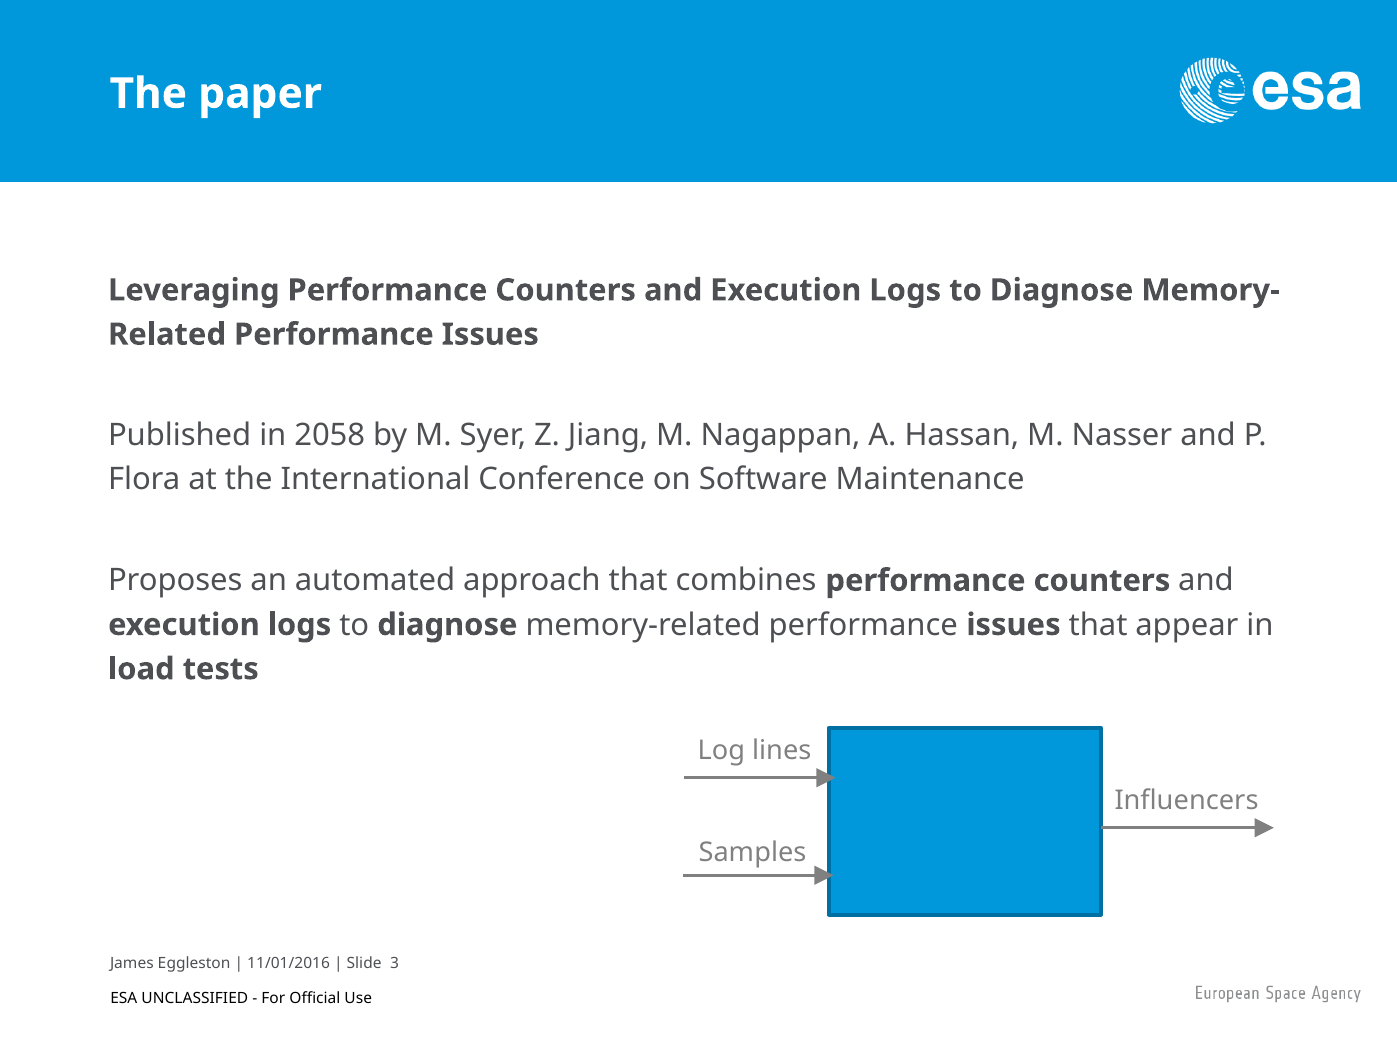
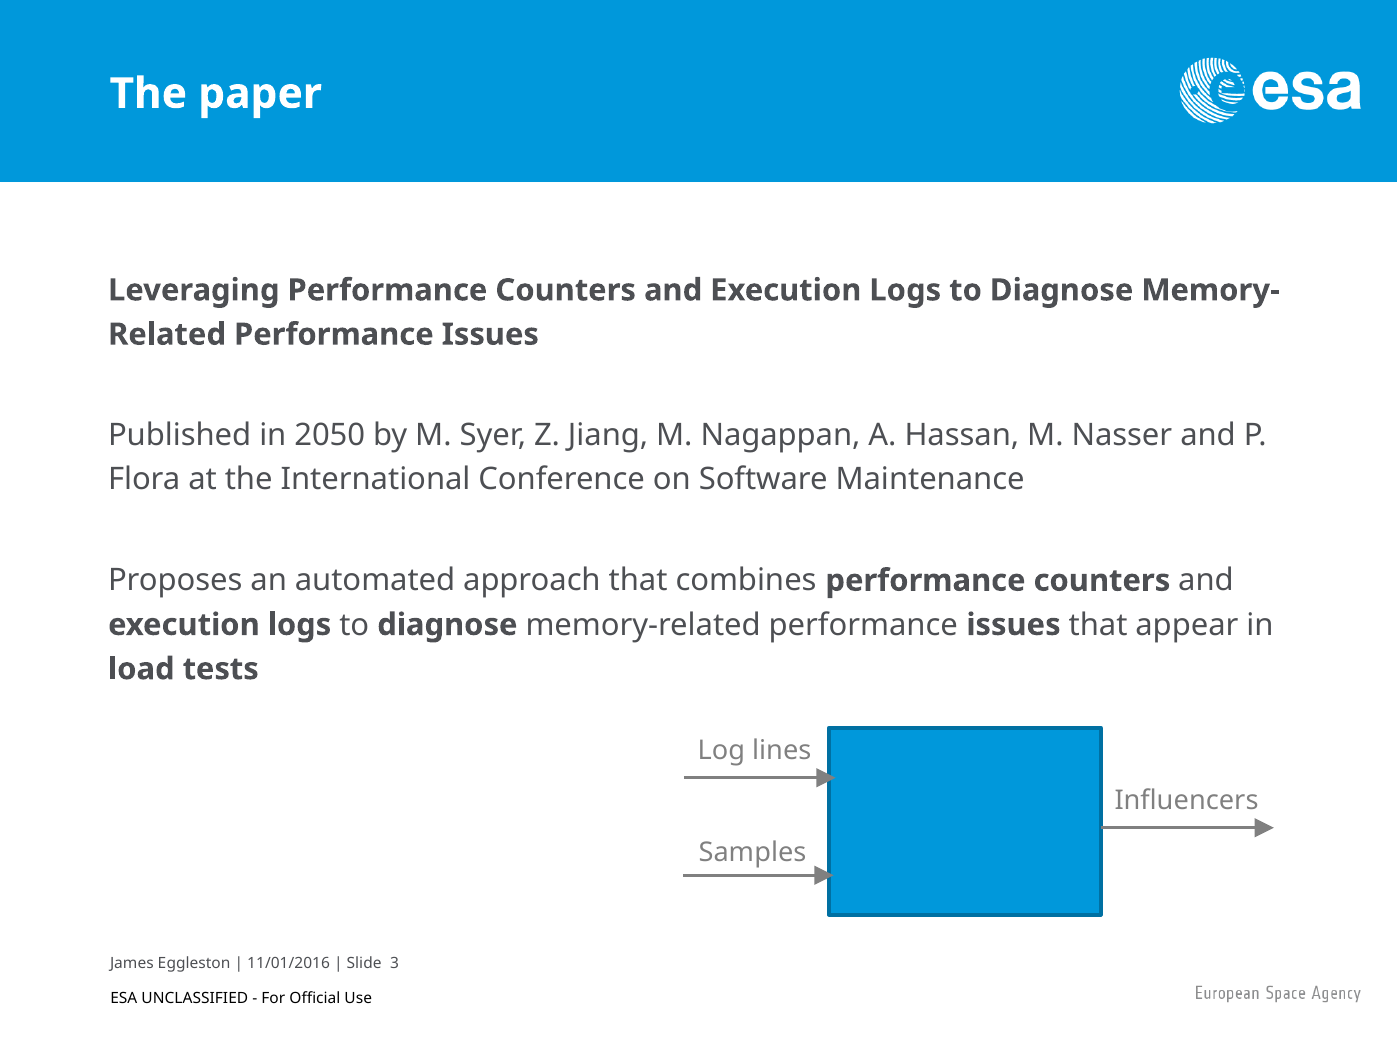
2058: 2058 -> 2050
